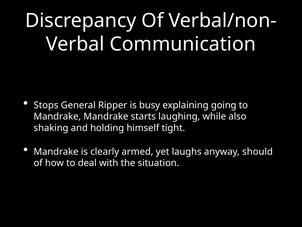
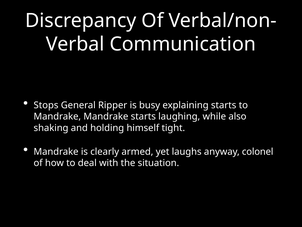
explaining going: going -> starts
should: should -> colonel
